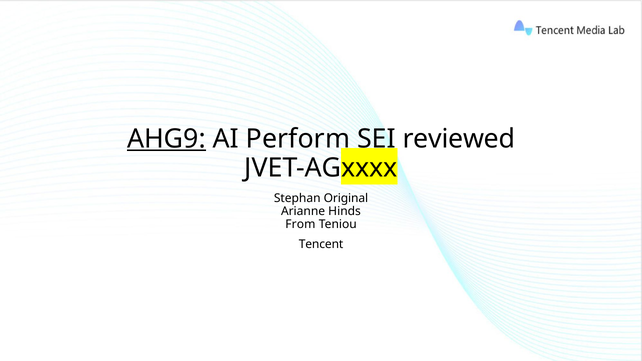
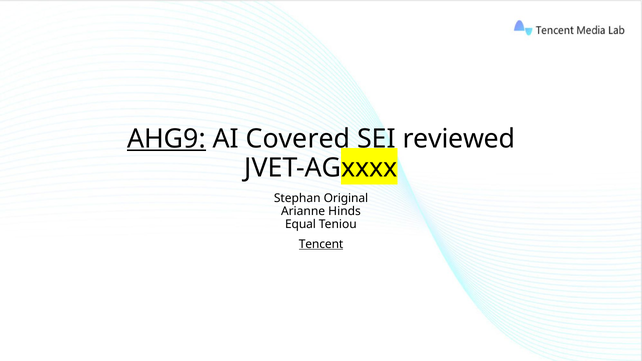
Perform: Perform -> Covered
From: From -> Equal
Tencent underline: none -> present
